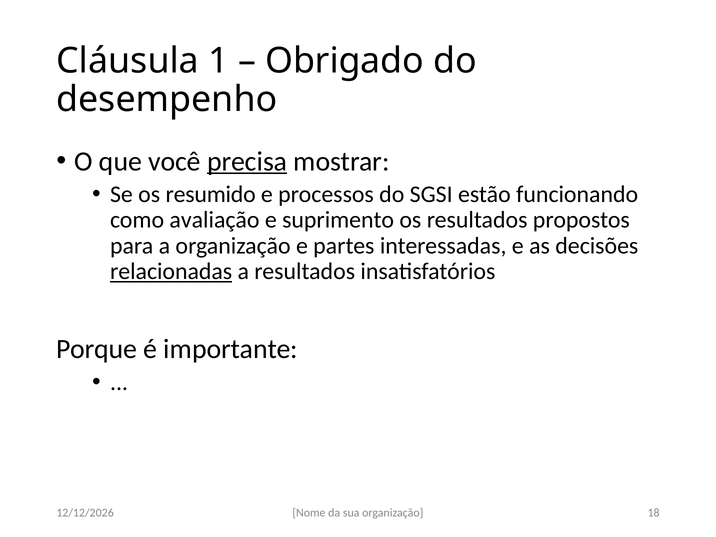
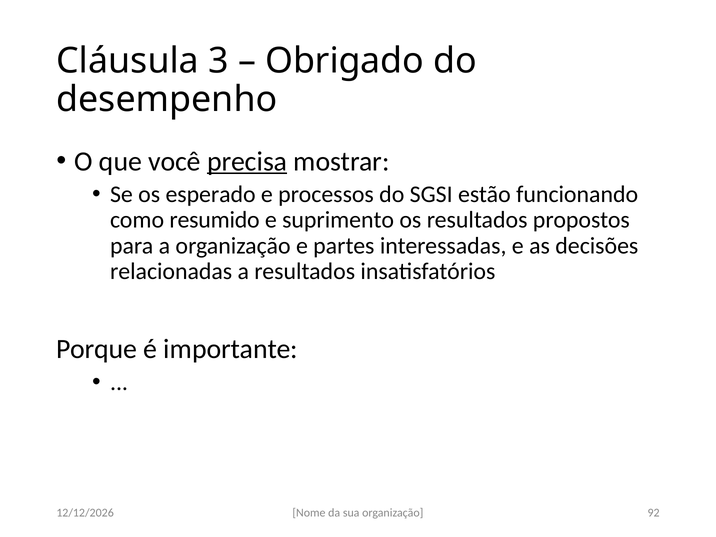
1: 1 -> 3
resumido: resumido -> esperado
avaliação: avaliação -> resumido
relacionadas underline: present -> none
18: 18 -> 92
